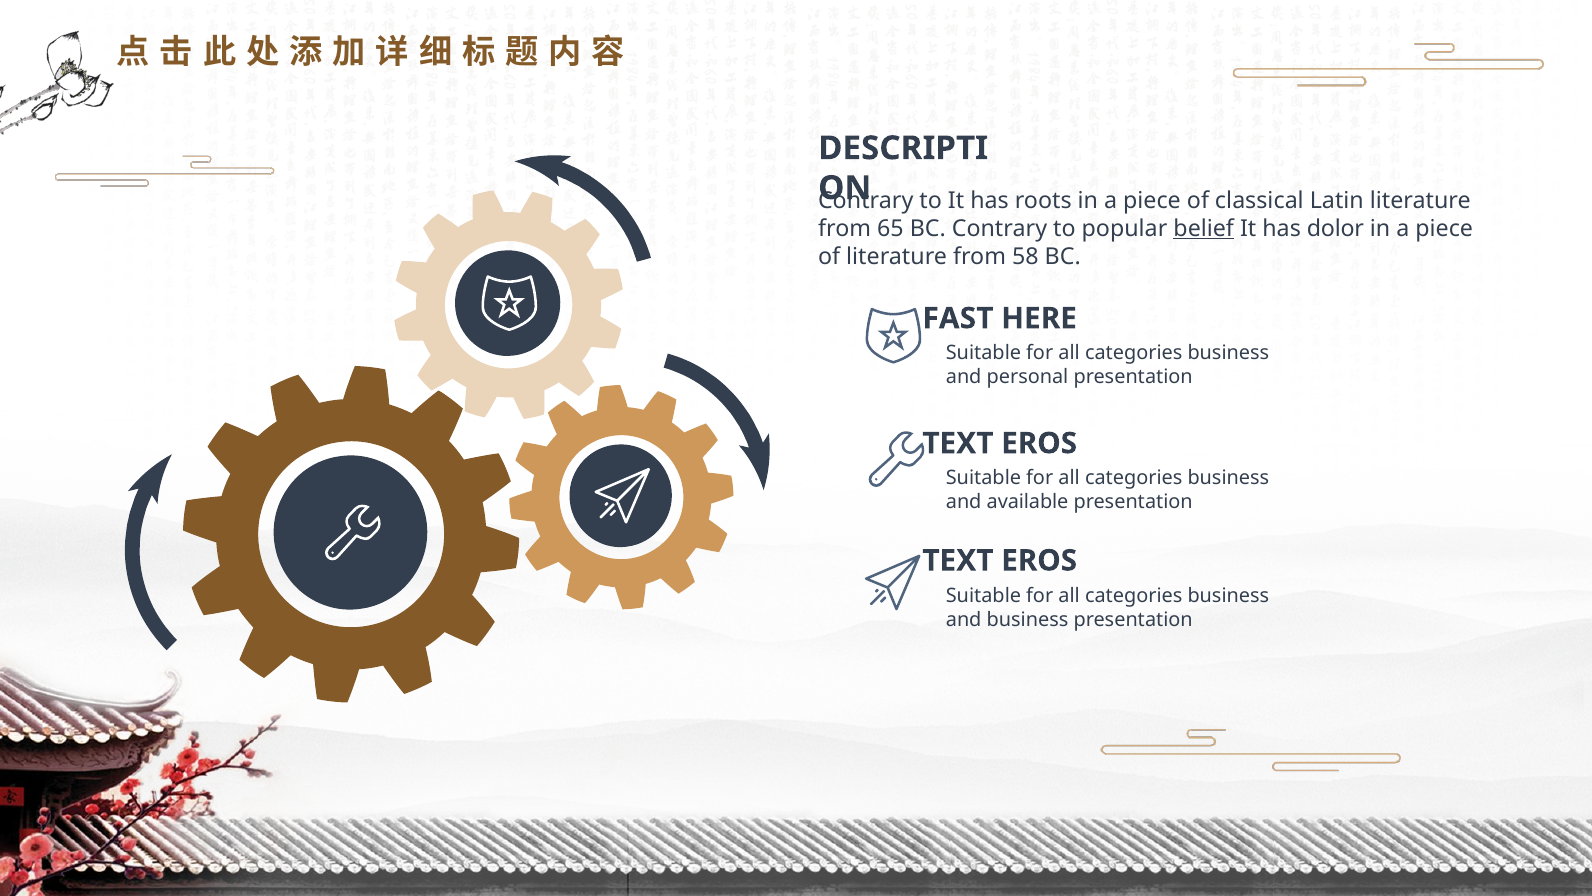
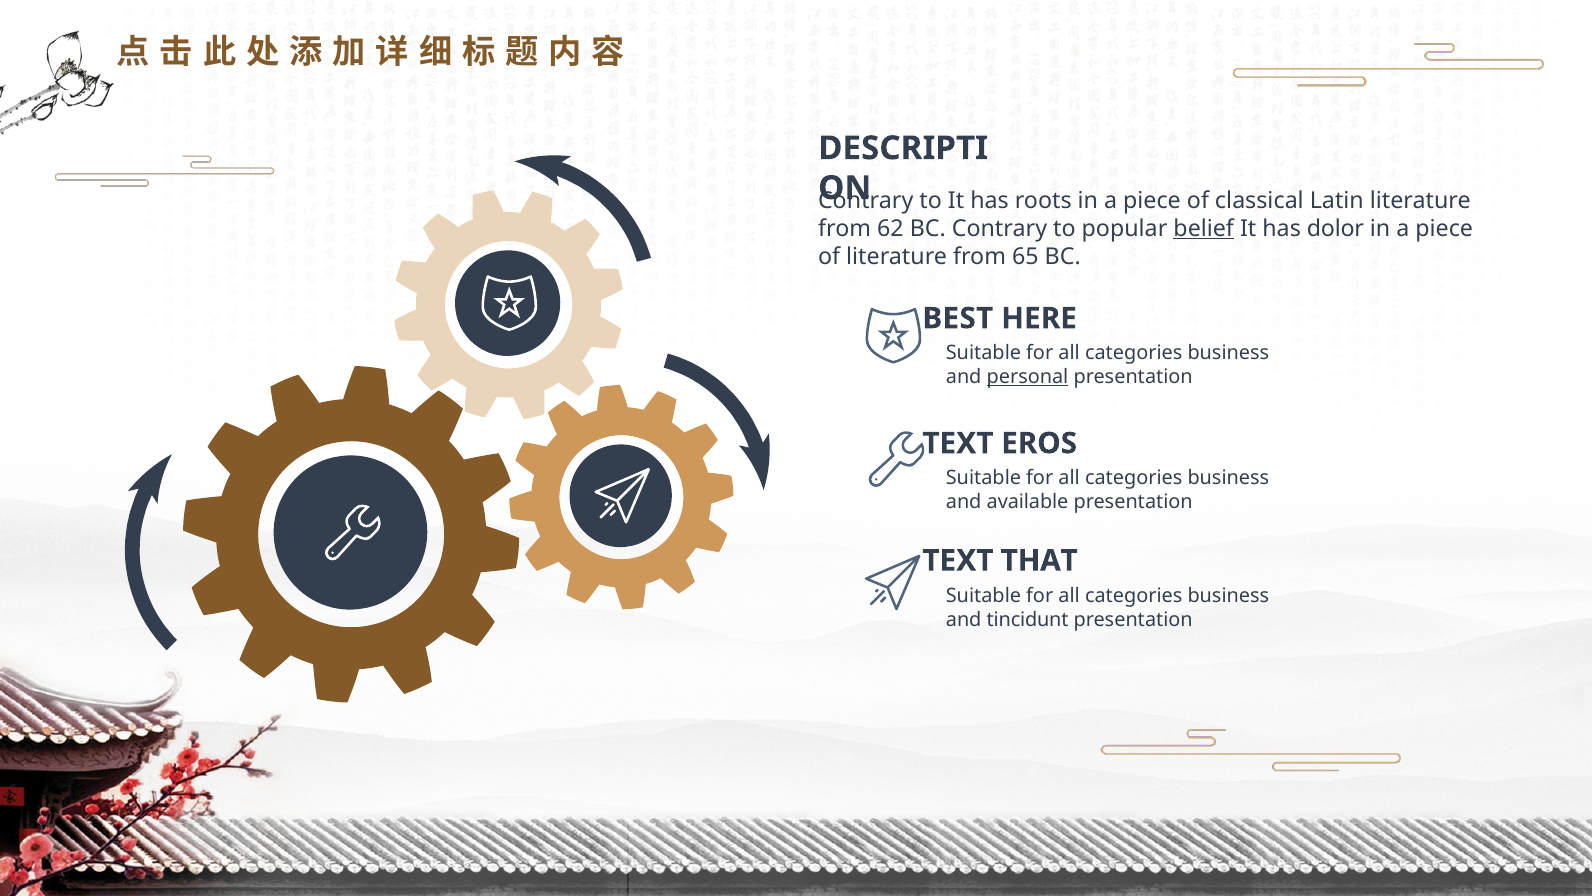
65: 65 -> 62
58: 58 -> 65
FAST: FAST -> BEST
personal underline: none -> present
EROS at (1039, 560): EROS -> THAT
and business: business -> tincidunt
